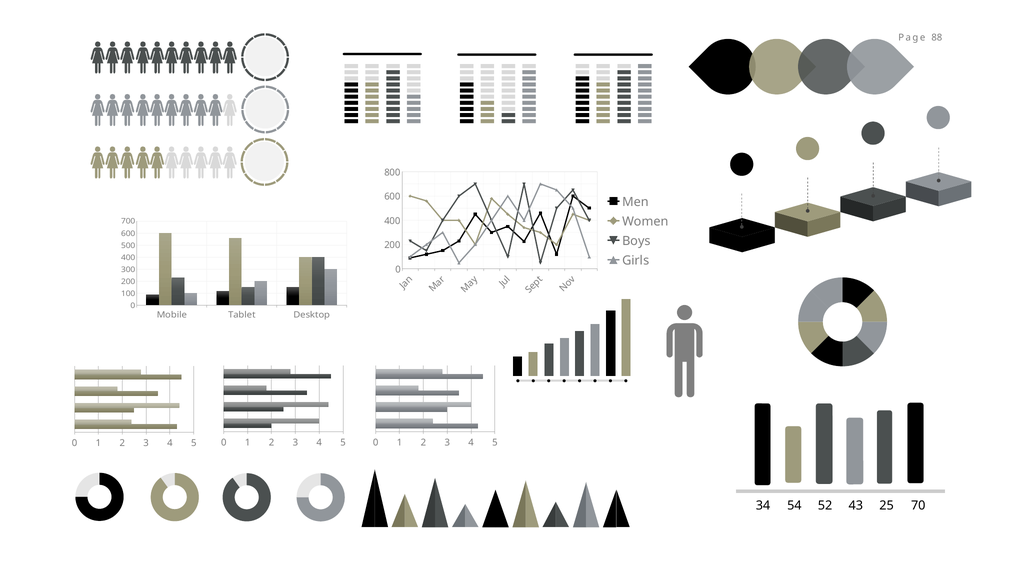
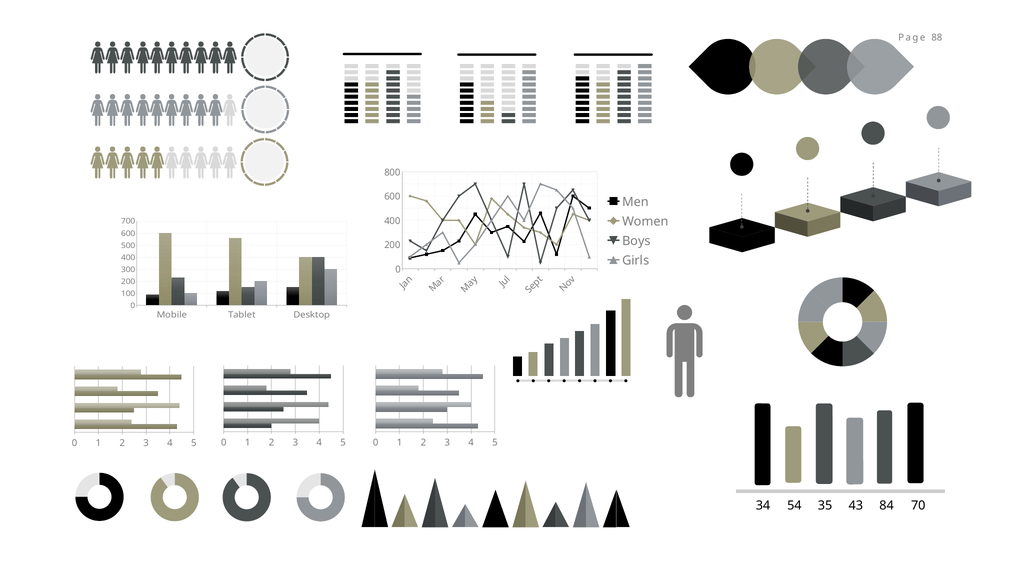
52: 52 -> 35
25: 25 -> 84
